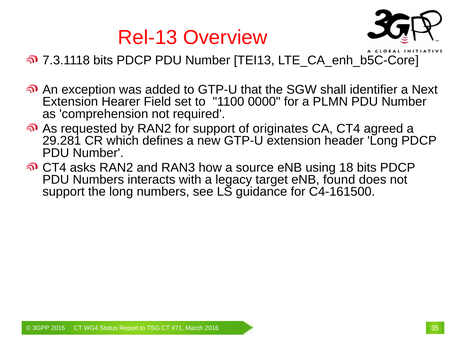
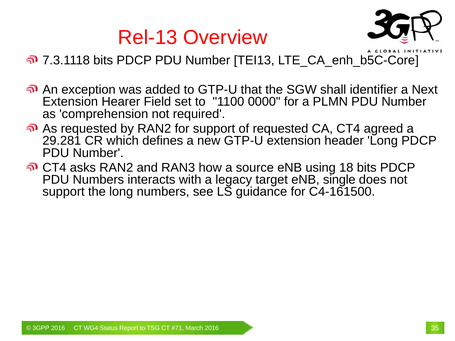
of originates: originates -> requested
found: found -> single
